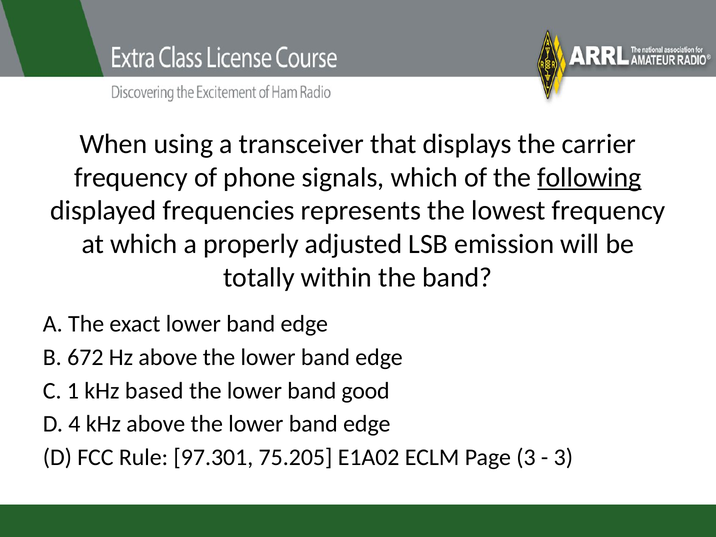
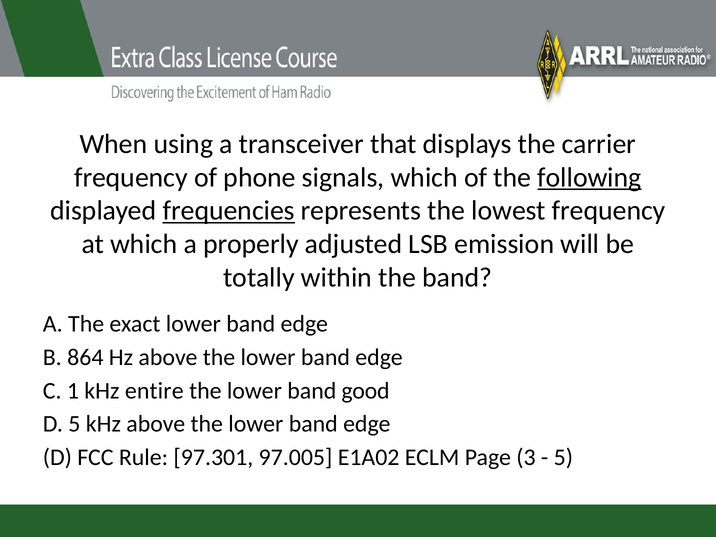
frequencies underline: none -> present
672: 672 -> 864
based: based -> entire
D 4: 4 -> 5
75.205: 75.205 -> 97.005
3 at (563, 457): 3 -> 5
